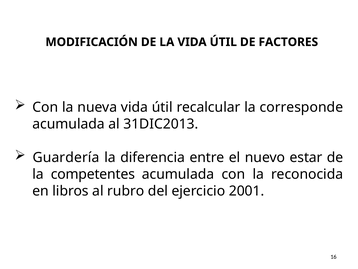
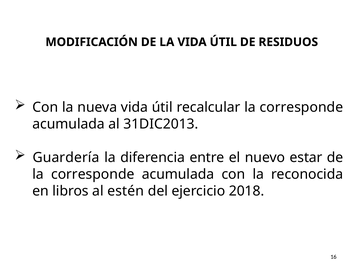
FACTORES: FACTORES -> RESIDUOS
competentes at (93, 174): competentes -> corresponde
rubro: rubro -> estén
2001: 2001 -> 2018
